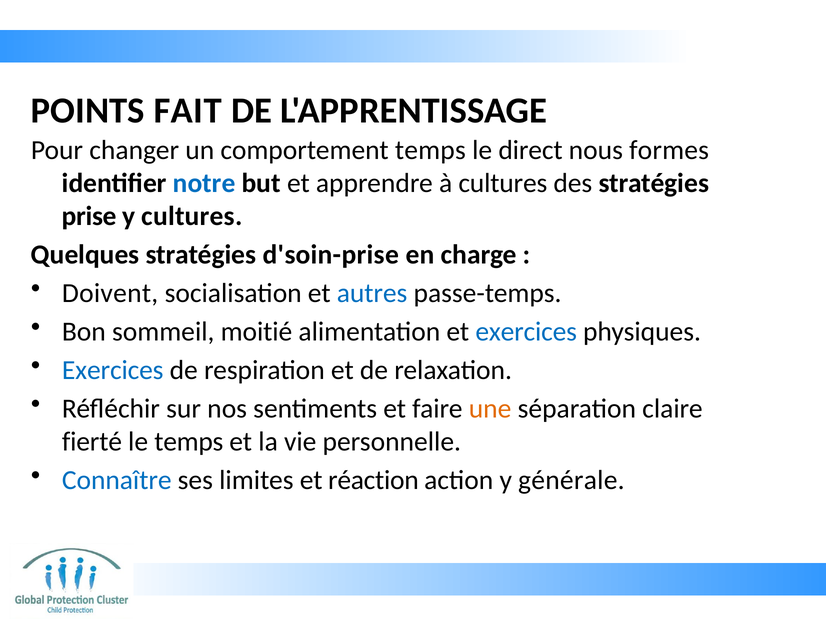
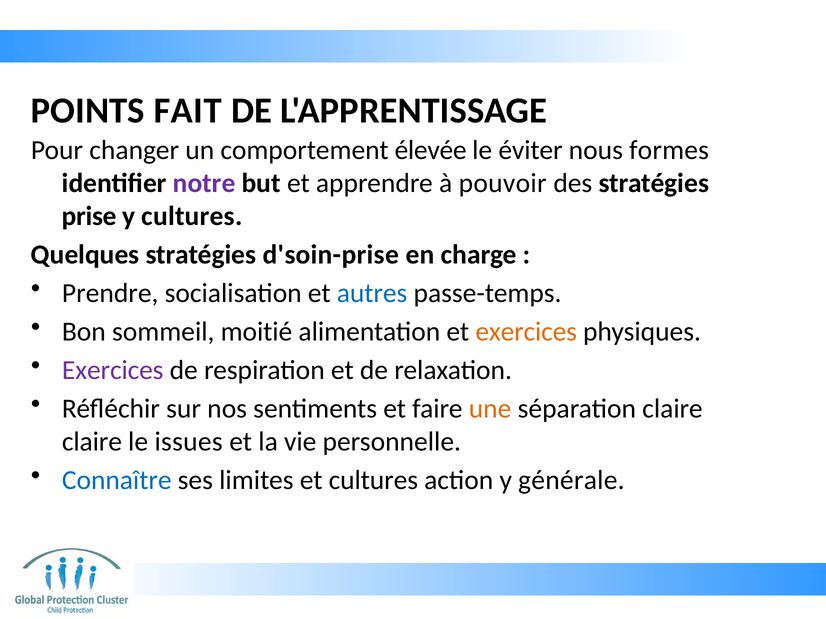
comportement temps: temps -> élevée
direct: direct -> éviter
notre colour: blue -> purple
à cultures: cultures -> pouvoir
Doivent: Doivent -> Prendre
exercices at (526, 332) colour: blue -> orange
Exercices at (113, 370) colour: blue -> purple
fierté at (92, 442): fierté -> claire
le temps: temps -> issues
et réaction: réaction -> cultures
